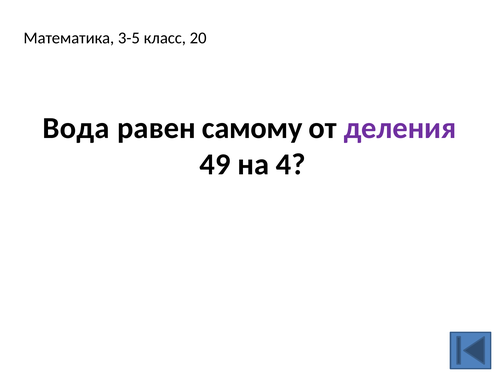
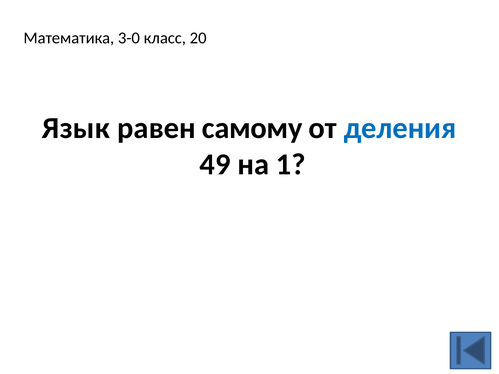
3-5: 3-5 -> 3-0
Вода: Вода -> Язык
деления colour: purple -> blue
4: 4 -> 1
